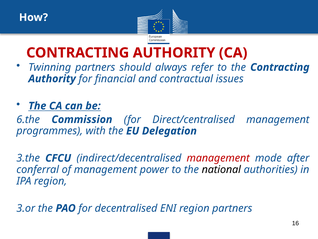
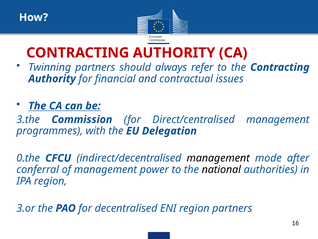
6.the: 6.the -> 3.the
3.the: 3.the -> 0.the
management at (218, 158) colour: red -> black
